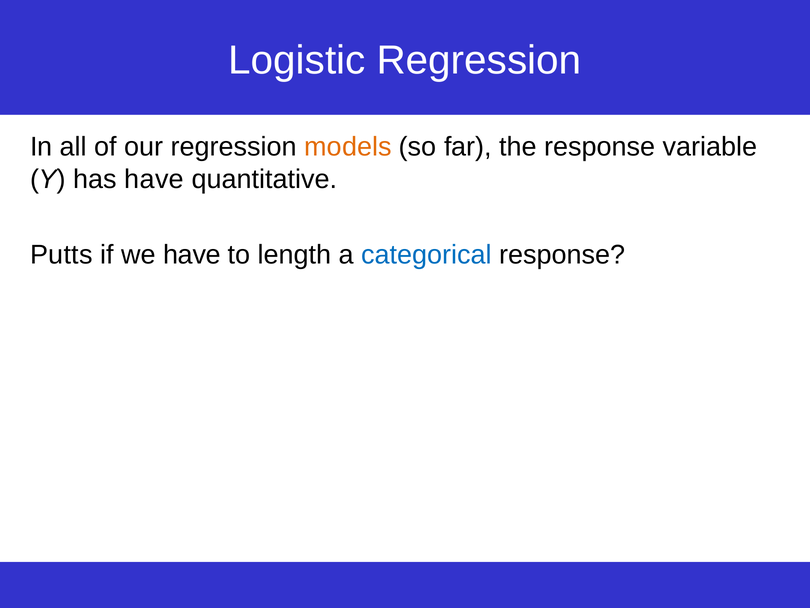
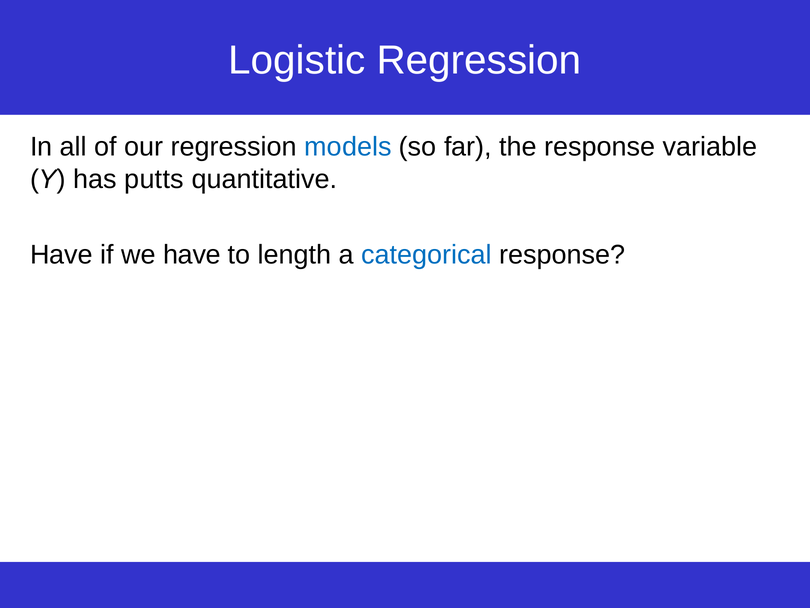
models colour: orange -> blue
has have: have -> putts
Putts at (61, 255): Putts -> Have
